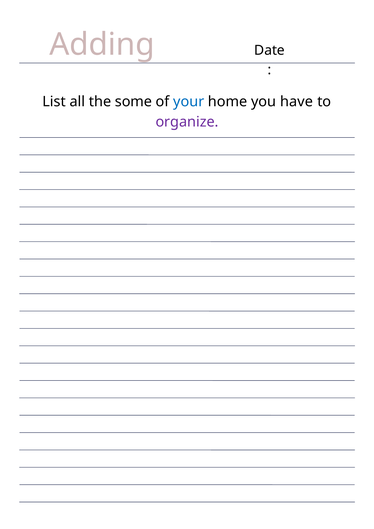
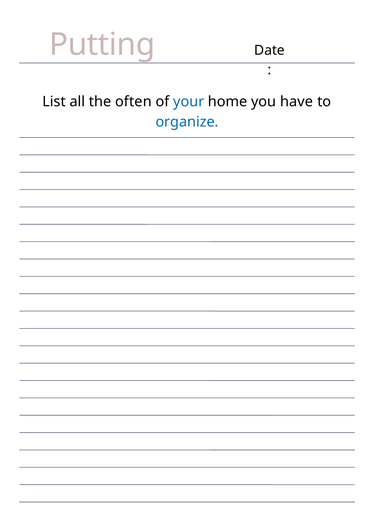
Adding: Adding -> Putting
some: some -> often
organize colour: purple -> blue
